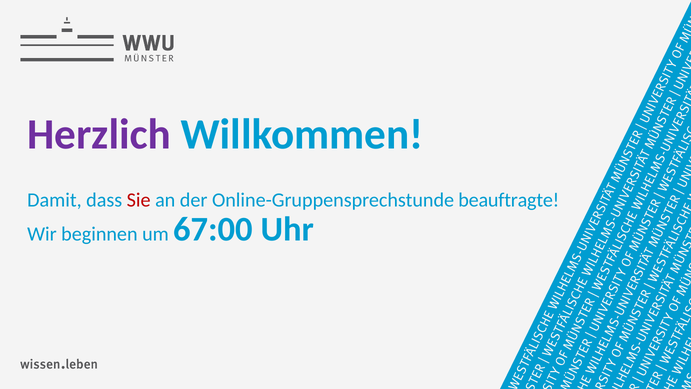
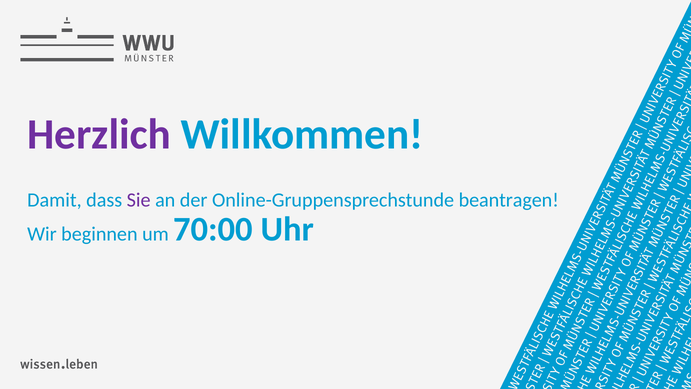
Sie colour: red -> purple
beauftragte: beauftragte -> beantragen
67:00: 67:00 -> 70:00
